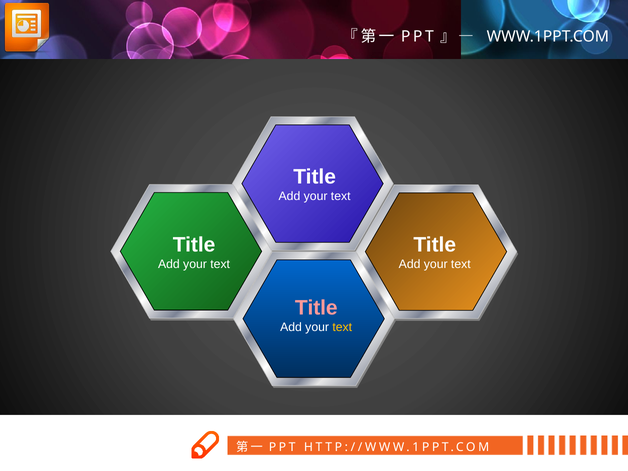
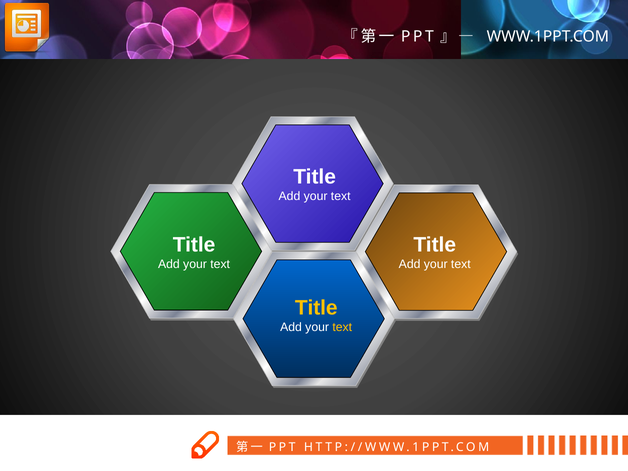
Title at (316, 308) colour: pink -> yellow
